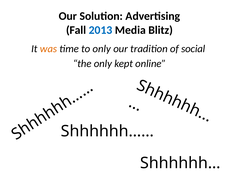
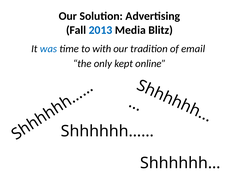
was colour: orange -> blue
to only: only -> with
social: social -> email
